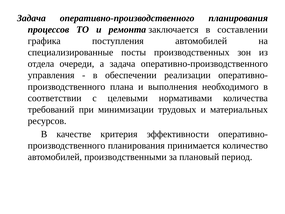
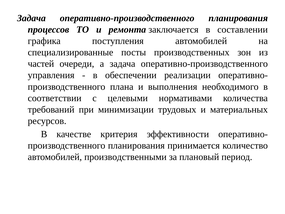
отдела: отдела -> частей
